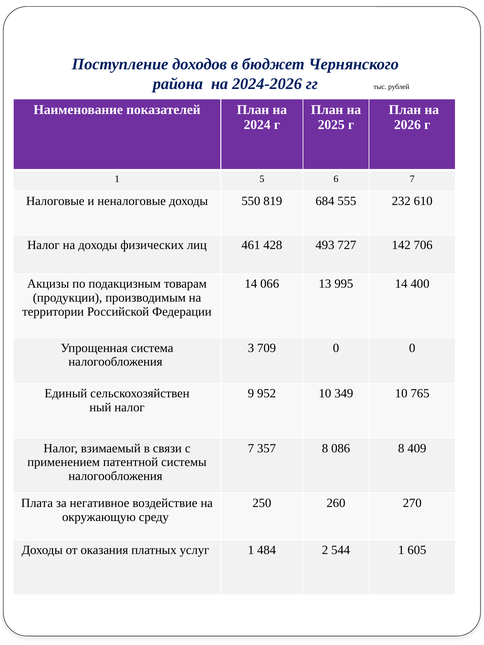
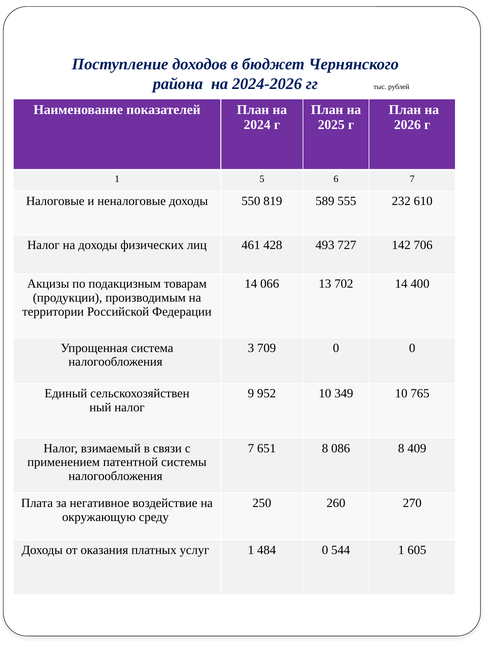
684: 684 -> 589
995: 995 -> 702
357: 357 -> 651
484 2: 2 -> 0
